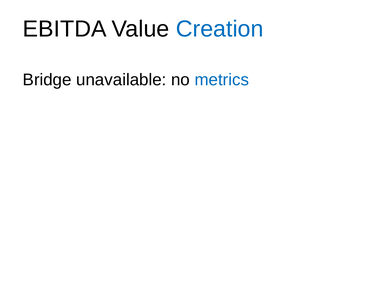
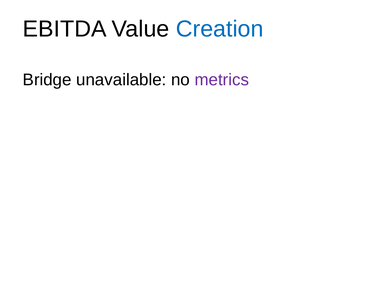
metrics colour: blue -> purple
